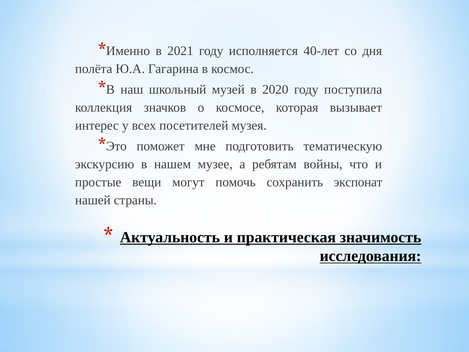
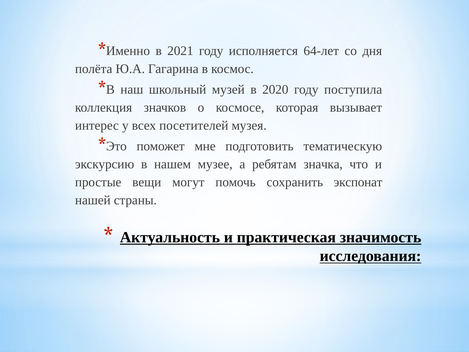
40-лет: 40-лет -> 64-лет
войны: войны -> значка
